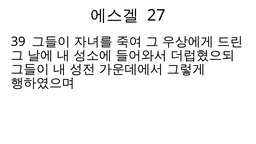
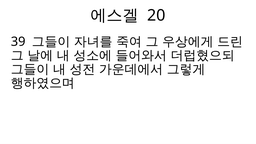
27: 27 -> 20
